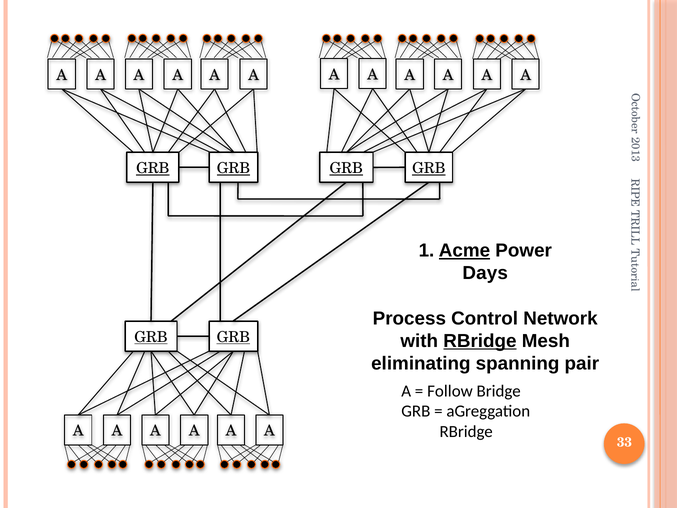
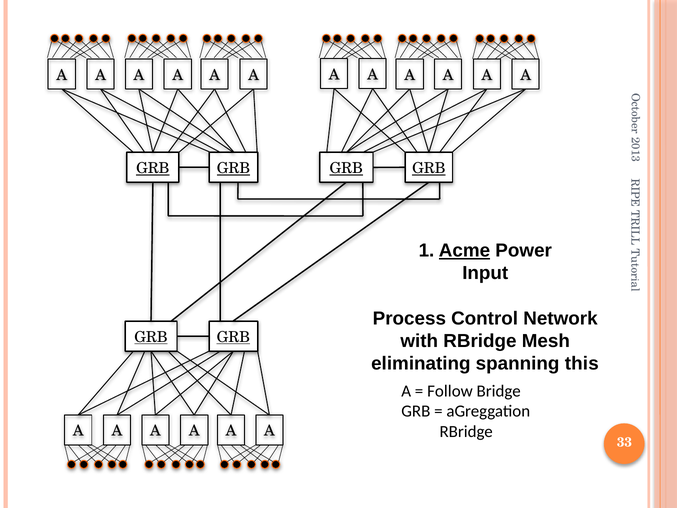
Days: Days -> Input
RBridge at (480, 341) underline: present -> none
pair: pair -> this
